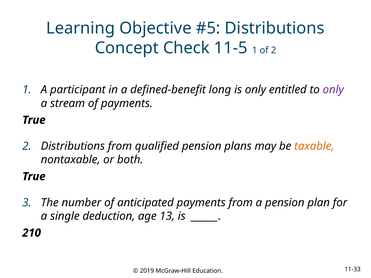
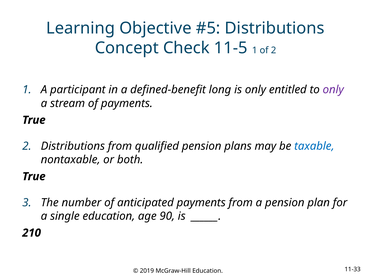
taxable colour: orange -> blue
single deduction: deduction -> education
13: 13 -> 90
